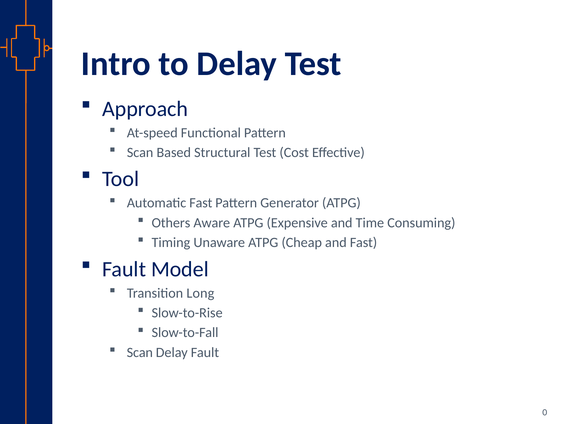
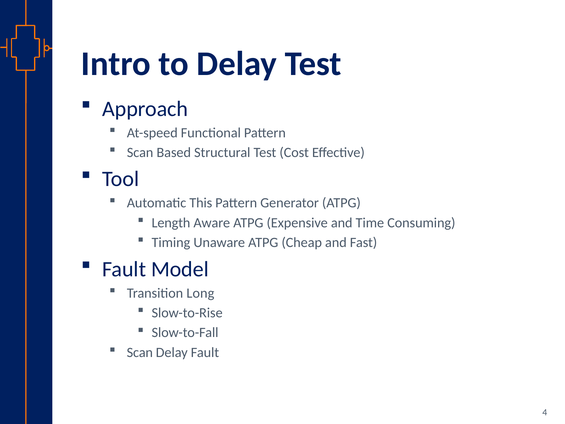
Automatic Fast: Fast -> This
Others: Others -> Length
0: 0 -> 4
